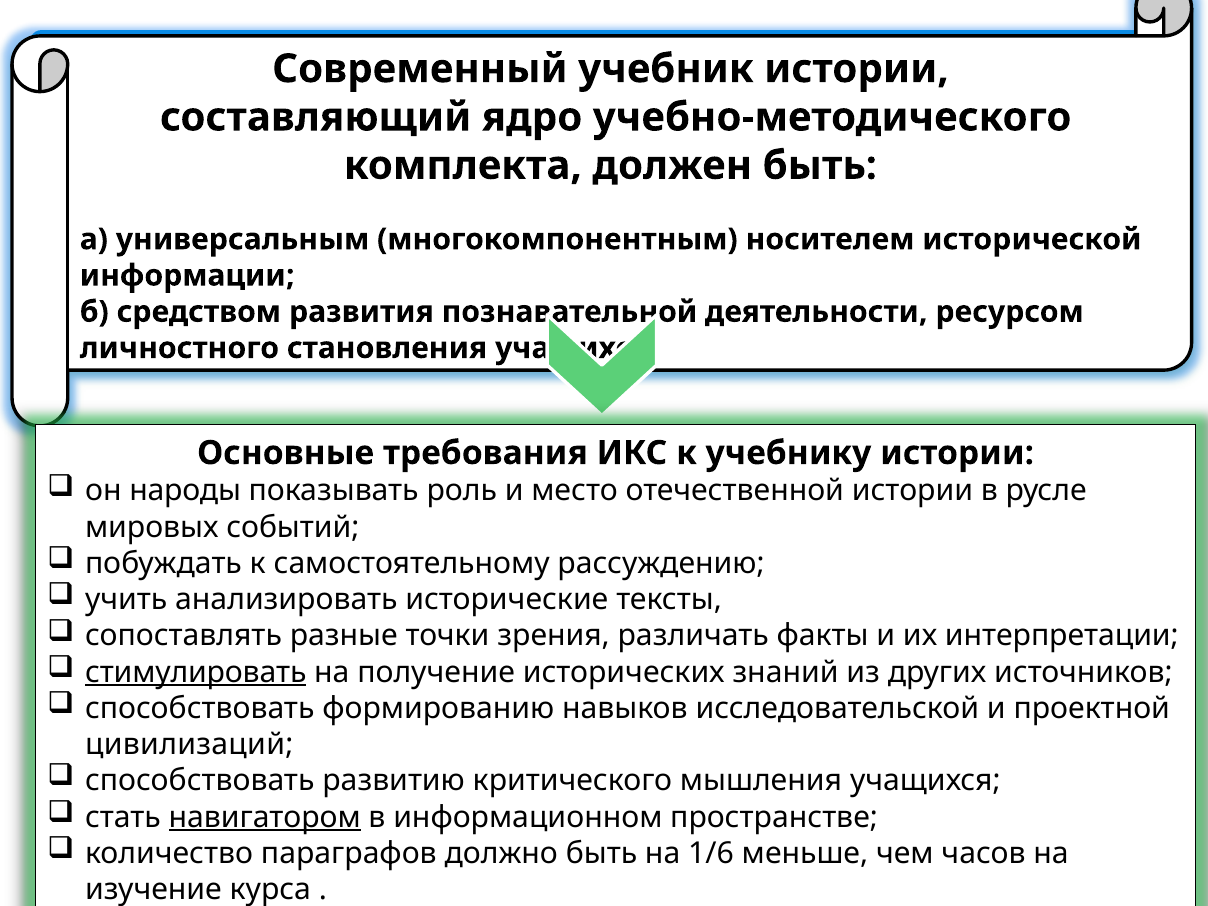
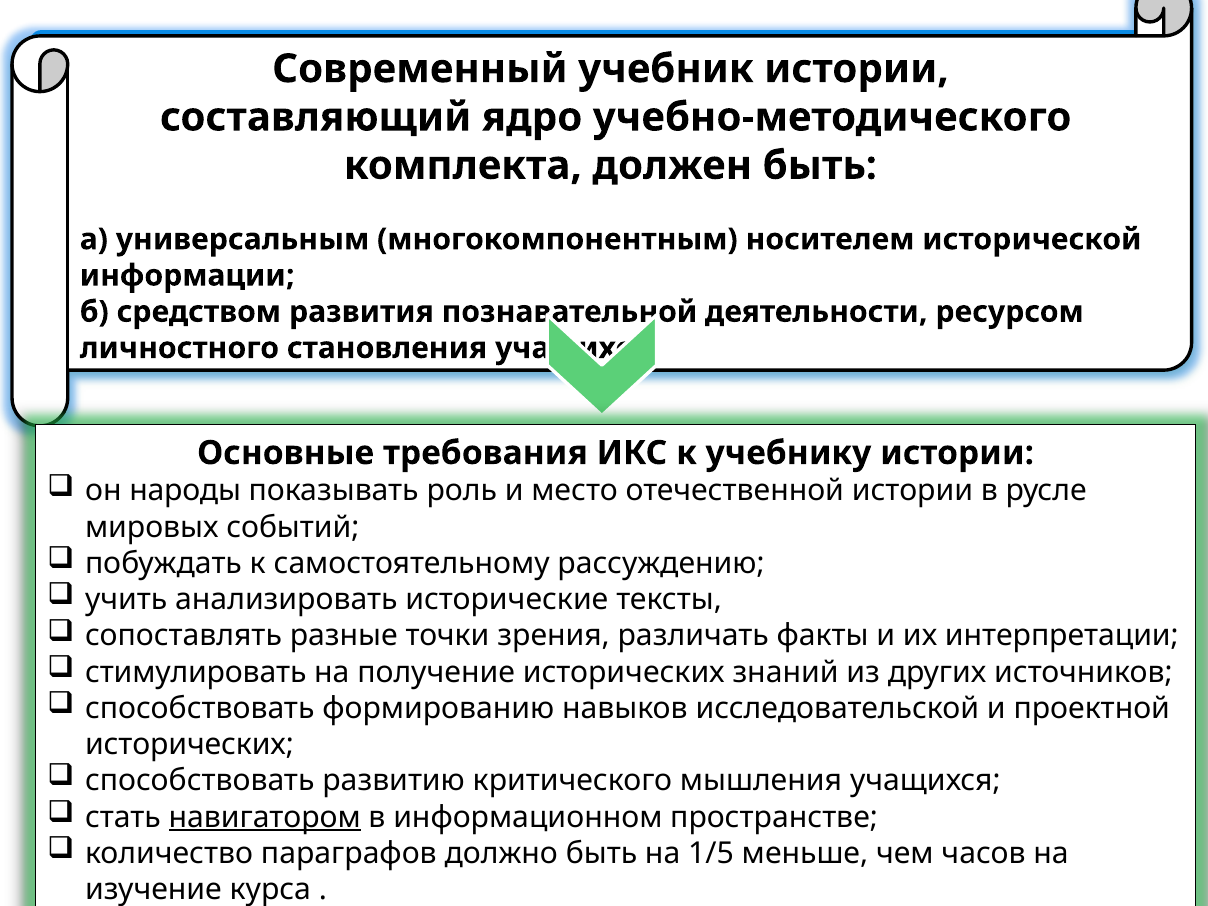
стимулировать underline: present -> none
цивилизаций at (189, 745): цивилизаций -> исторических
1/6: 1/6 -> 1/5
